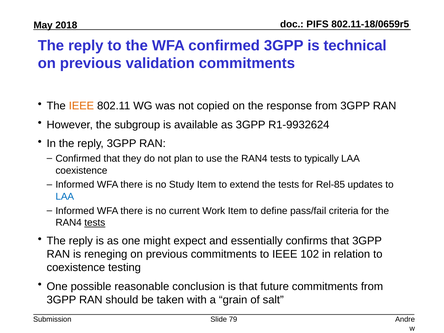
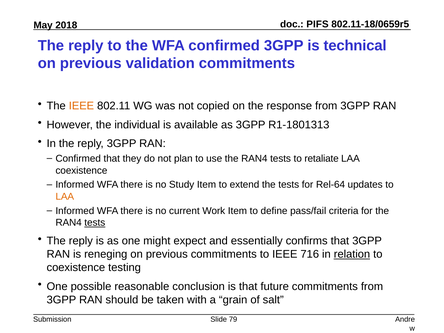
subgroup: subgroup -> individual
R1-9932624: R1-9932624 -> R1-1801313
typically: typically -> retaliate
Rel-85: Rel-85 -> Rel-64
LAA at (65, 197) colour: blue -> orange
102: 102 -> 716
relation underline: none -> present
